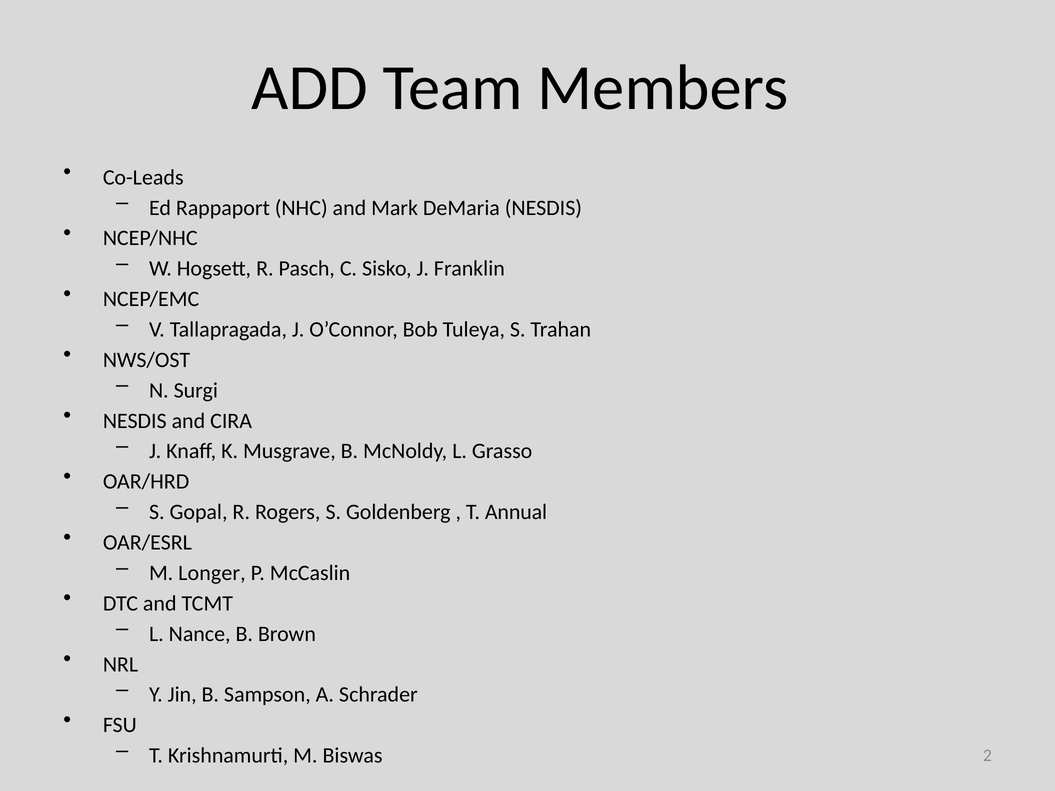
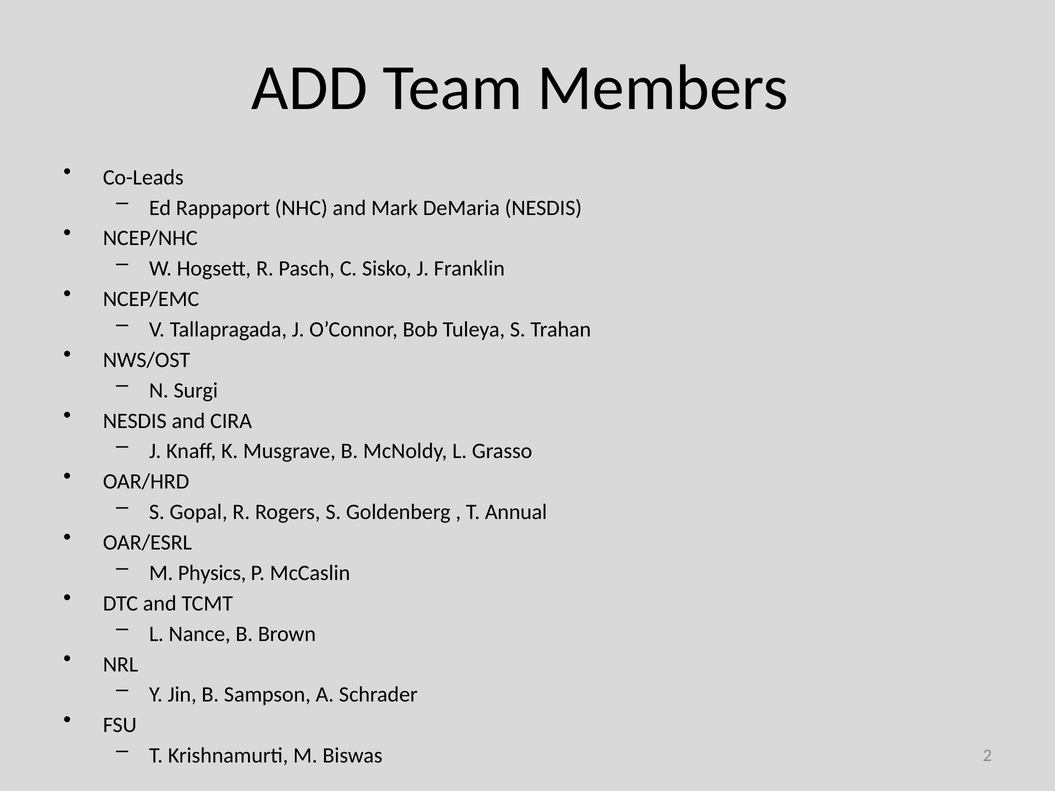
Longer: Longer -> Physics
